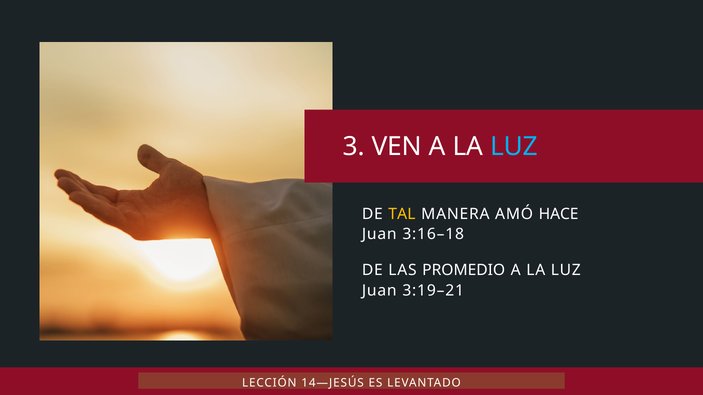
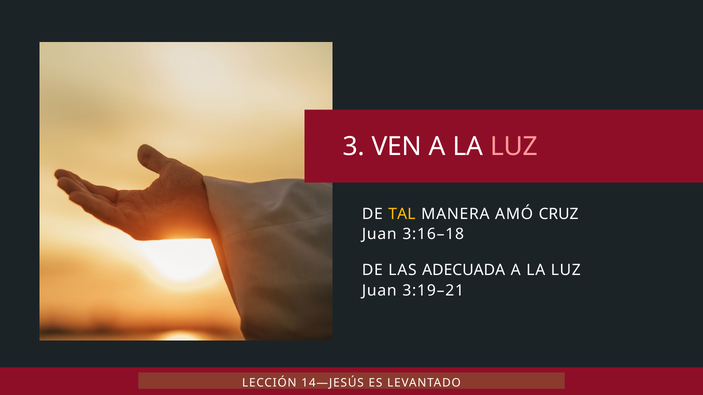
LUZ at (514, 147) colour: light blue -> pink
HACE: HACE -> CRUZ
PROMEDIO: PROMEDIO -> ADECUADA
